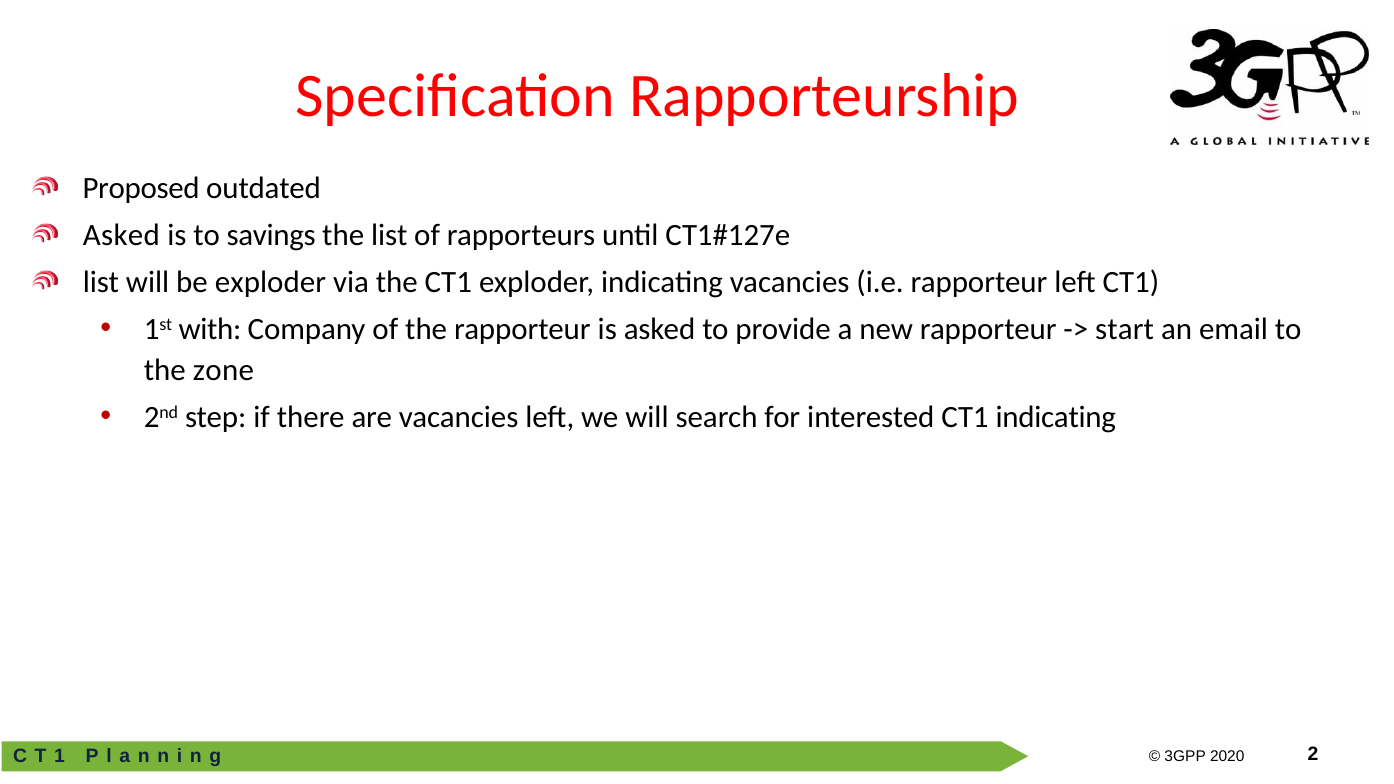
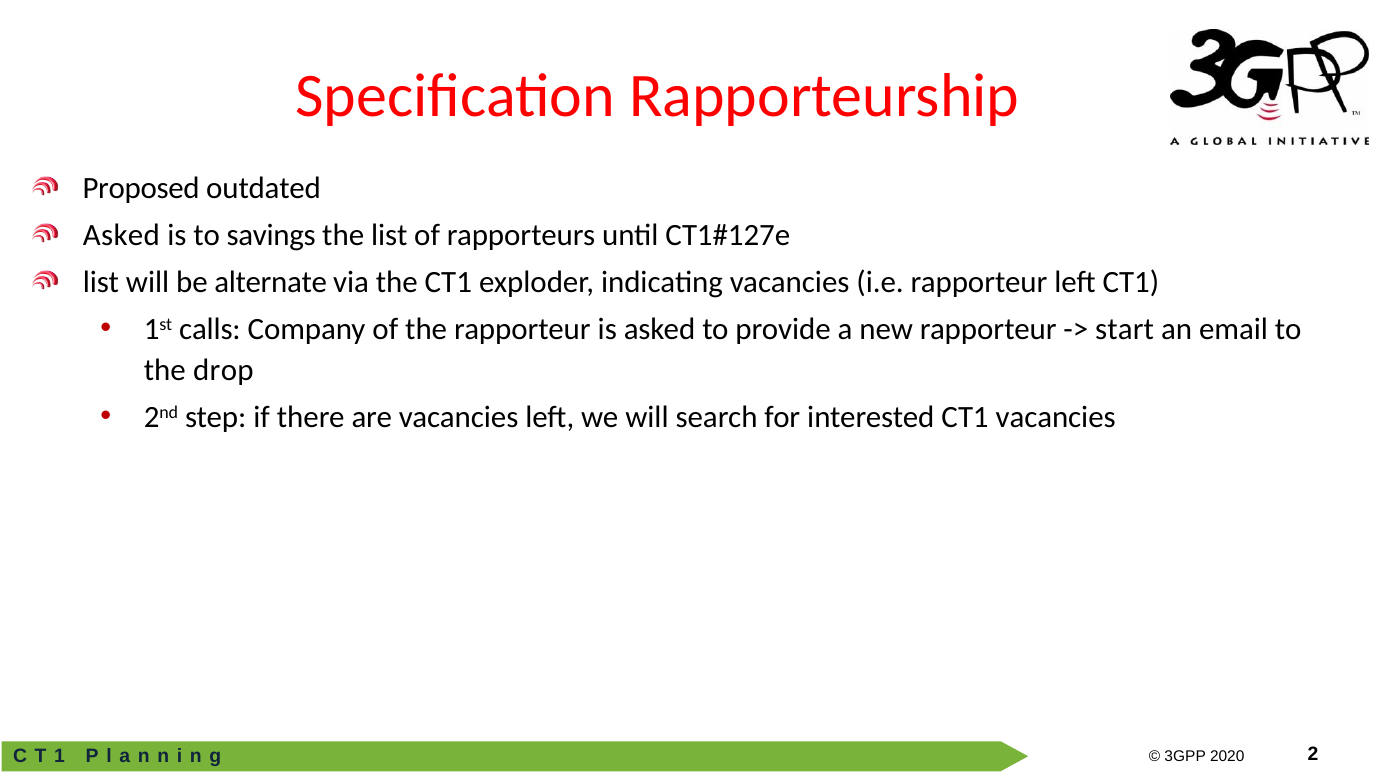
be exploder: exploder -> alternate
with: with -> calls
zone: zone -> drop
CT1 indicating: indicating -> vacancies
